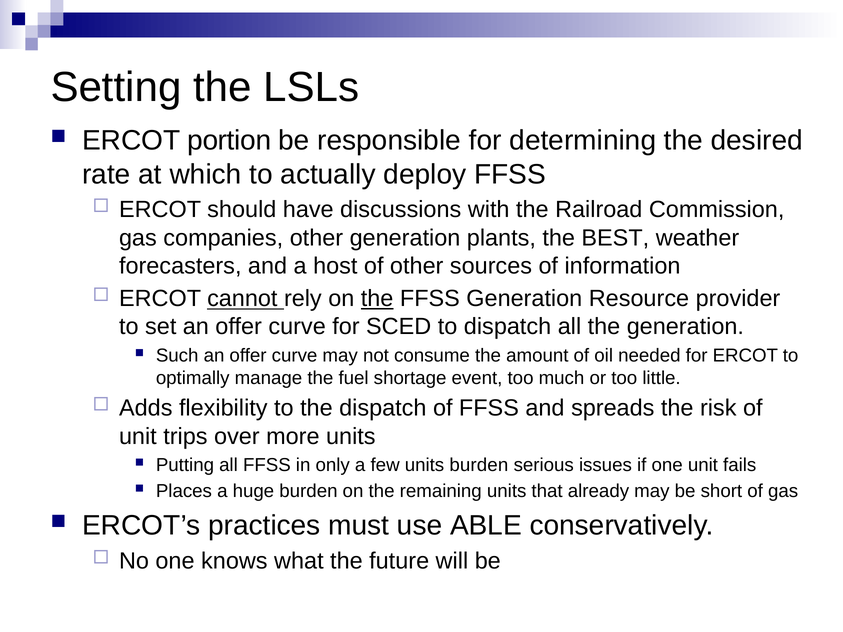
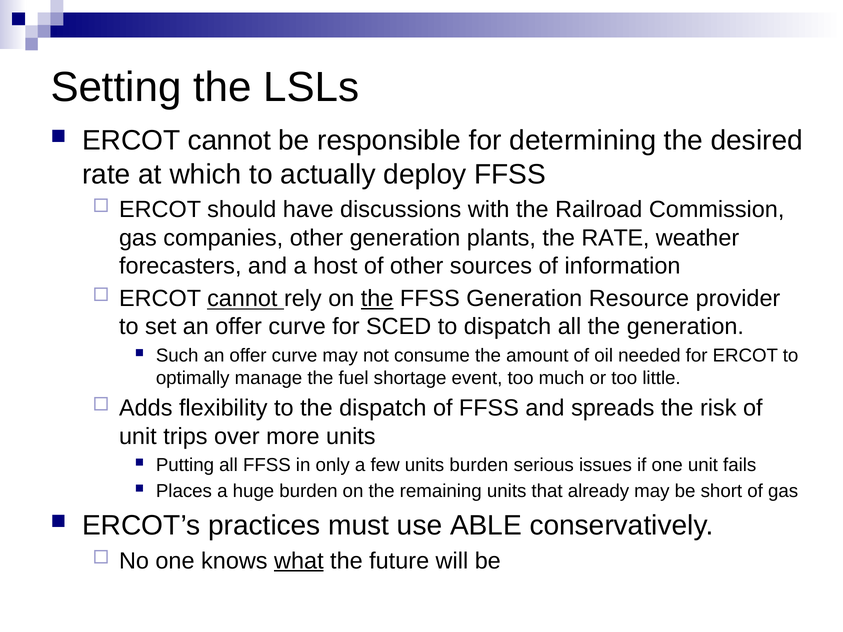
portion at (229, 141): portion -> cannot
the BEST: BEST -> RATE
what underline: none -> present
